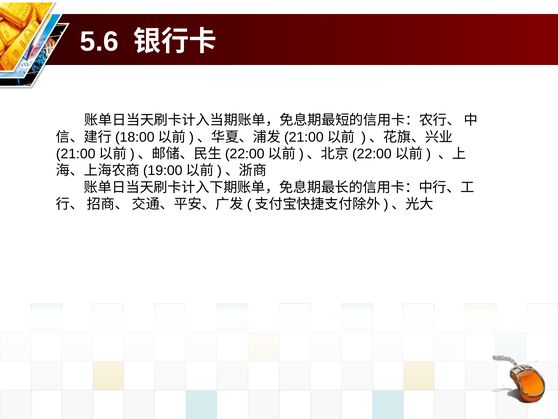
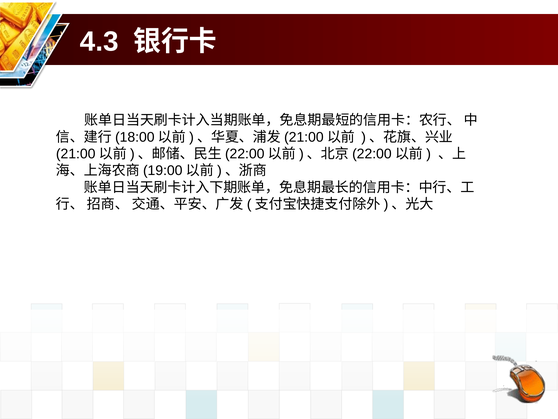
5.6: 5.6 -> 4.3
